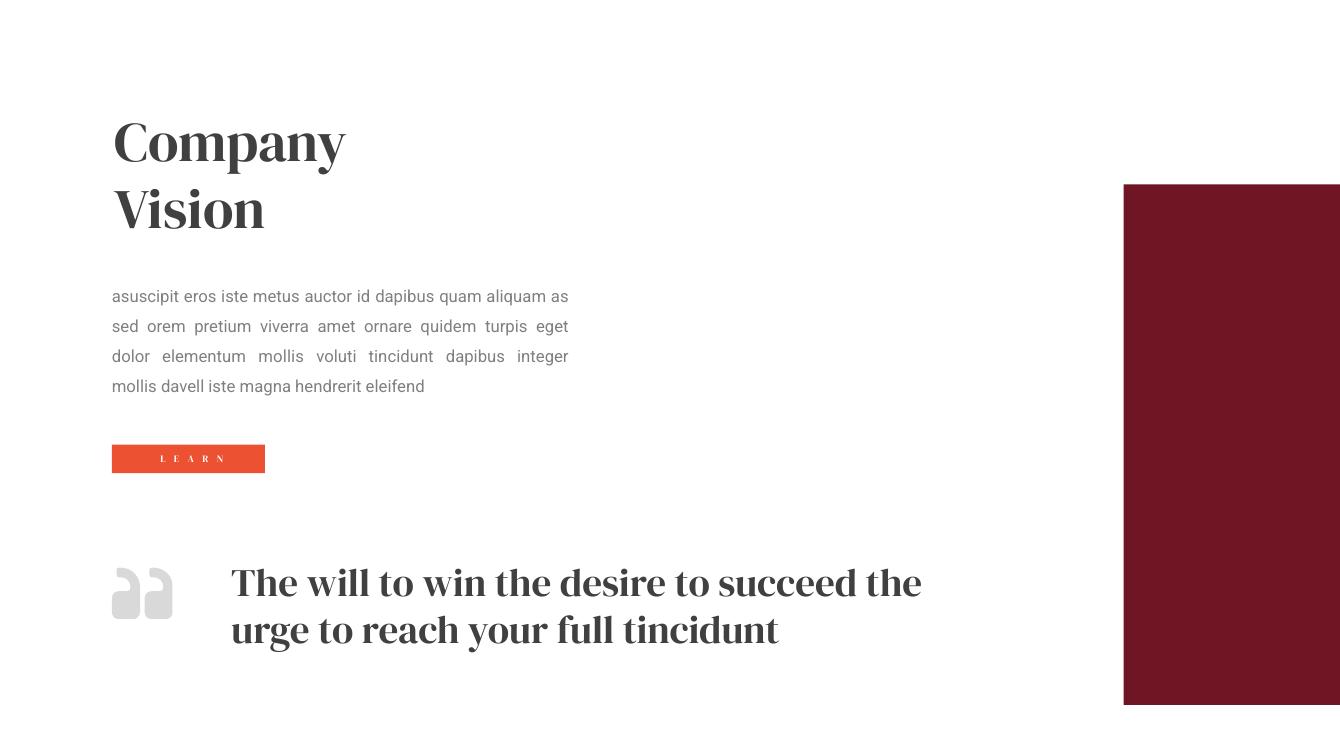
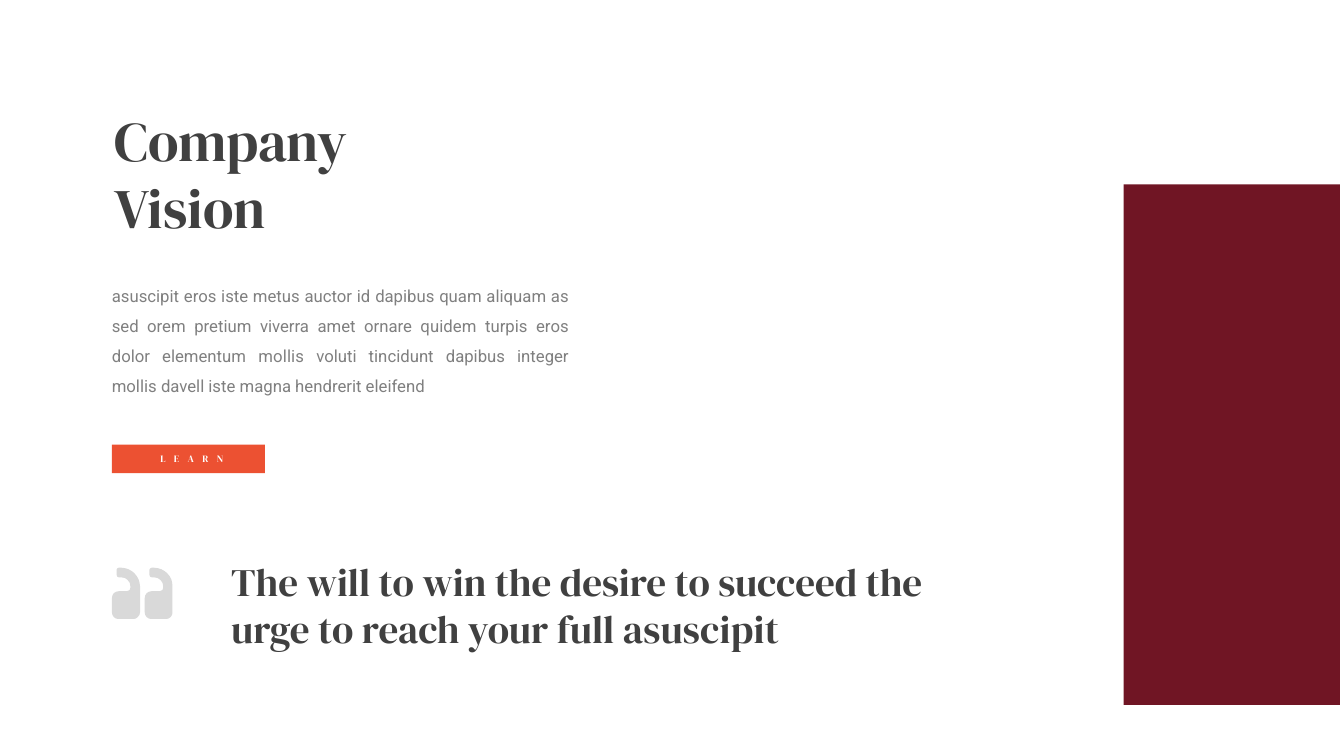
turpis eget: eget -> eros
full tincidunt: tincidunt -> asuscipit
